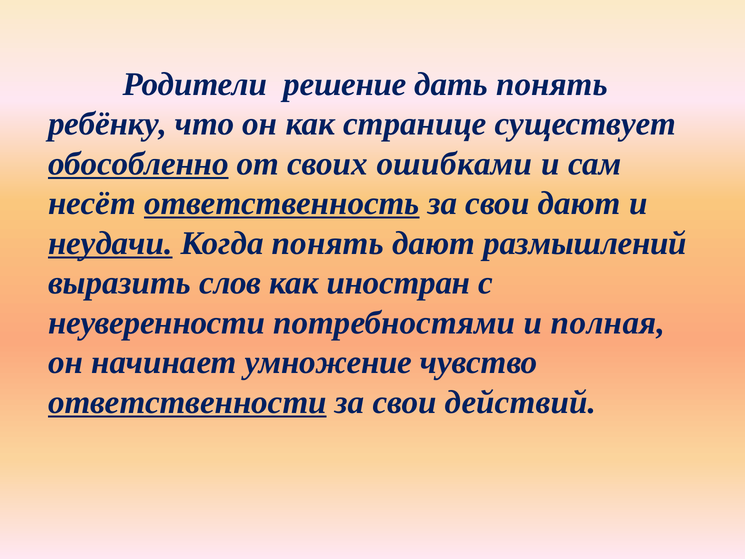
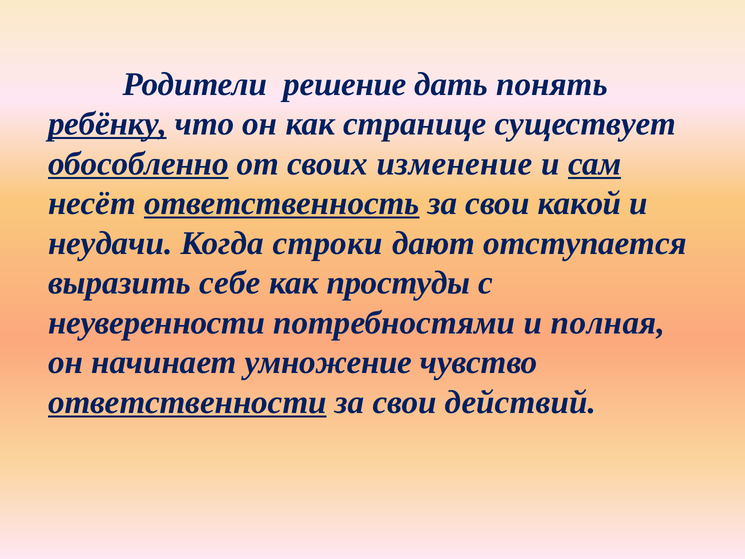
ребёнку underline: none -> present
ошибками: ошибками -> изменение
сам underline: none -> present
свои дают: дают -> какой
неудачи underline: present -> none
Когда понять: понять -> строки
размышлений: размышлений -> отступается
слов: слов -> себе
иностран: иностран -> простуды
